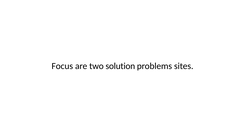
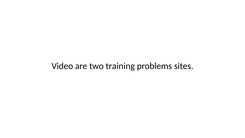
Focus: Focus -> Video
solution: solution -> training
